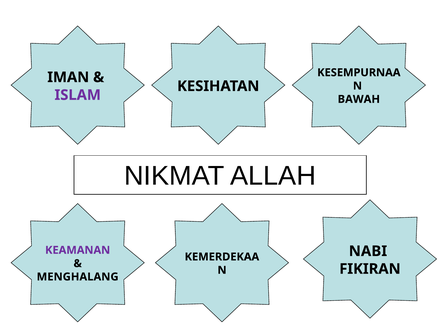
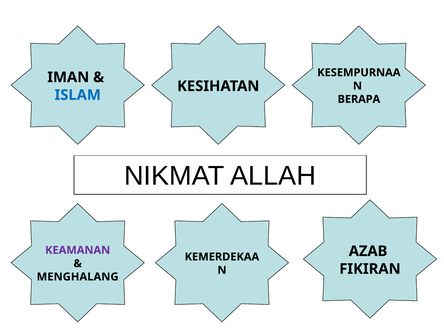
ISLAM colour: purple -> blue
BAWAH: BAWAH -> BERAPA
NABI: NABI -> AZAB
